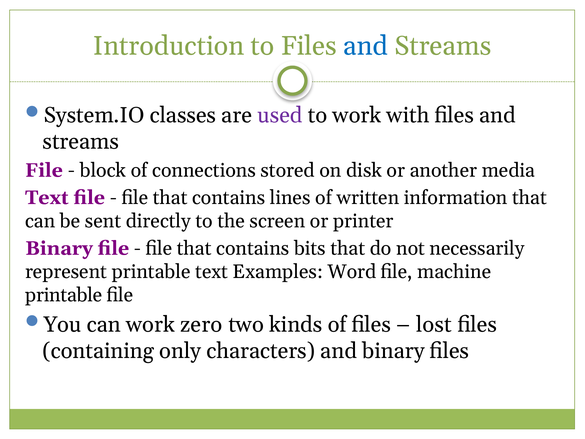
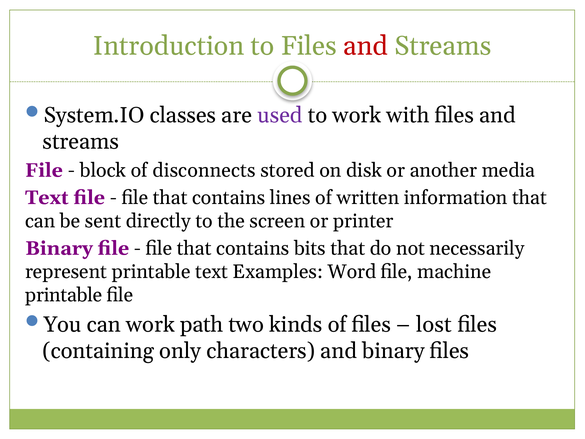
and at (366, 46) colour: blue -> red
connections: connections -> disconnects
zero: zero -> path
